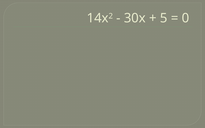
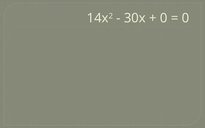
5 at (164, 18): 5 -> 0
